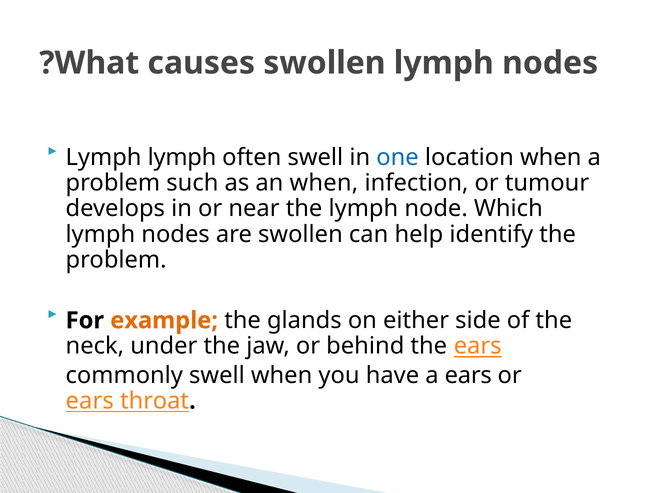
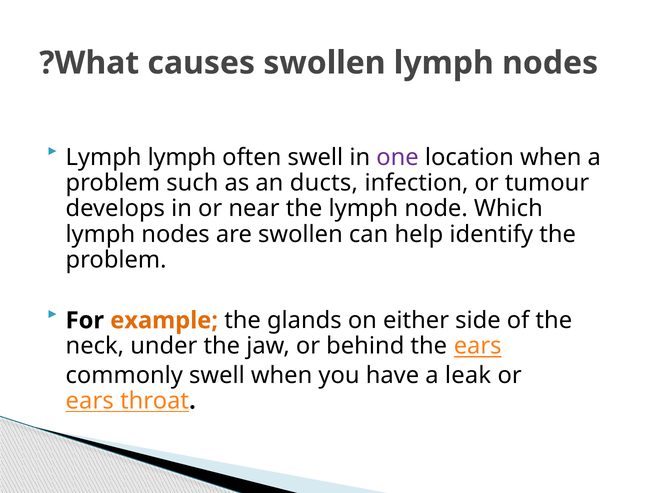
one colour: blue -> purple
an when: when -> ducts
a ears: ears -> leak
